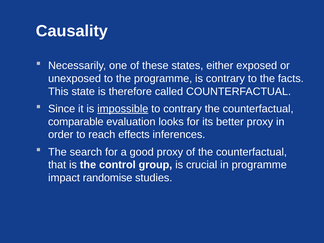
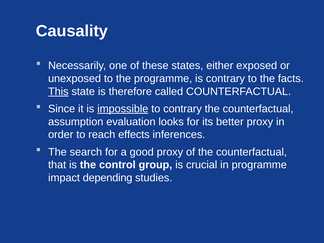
This underline: none -> present
comparable: comparable -> assumption
randomise: randomise -> depending
